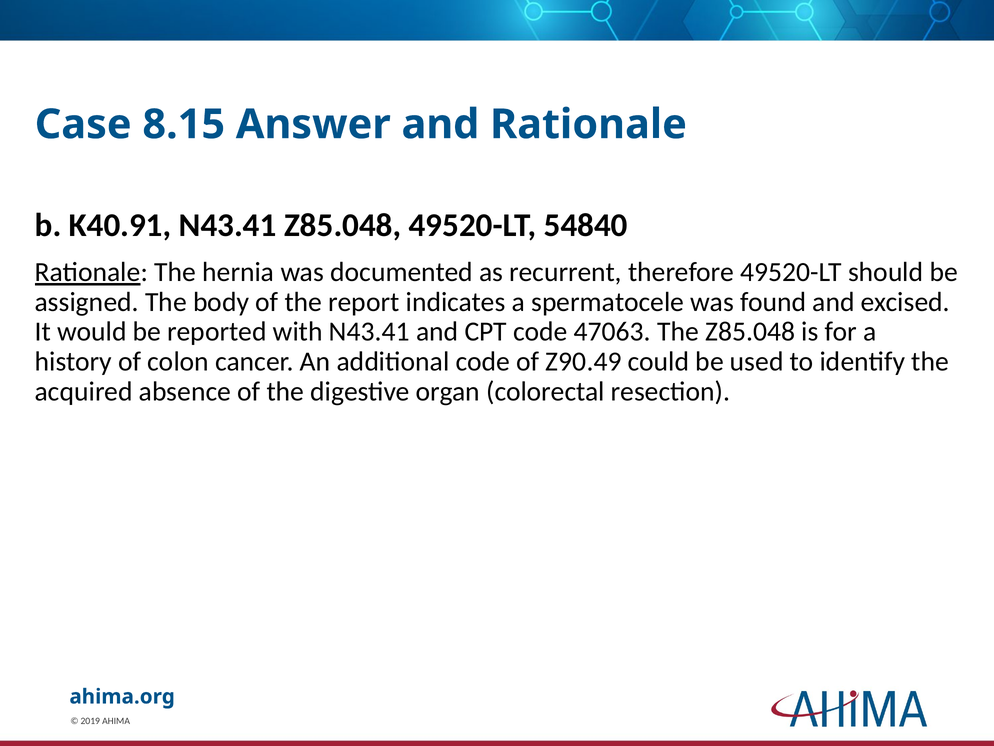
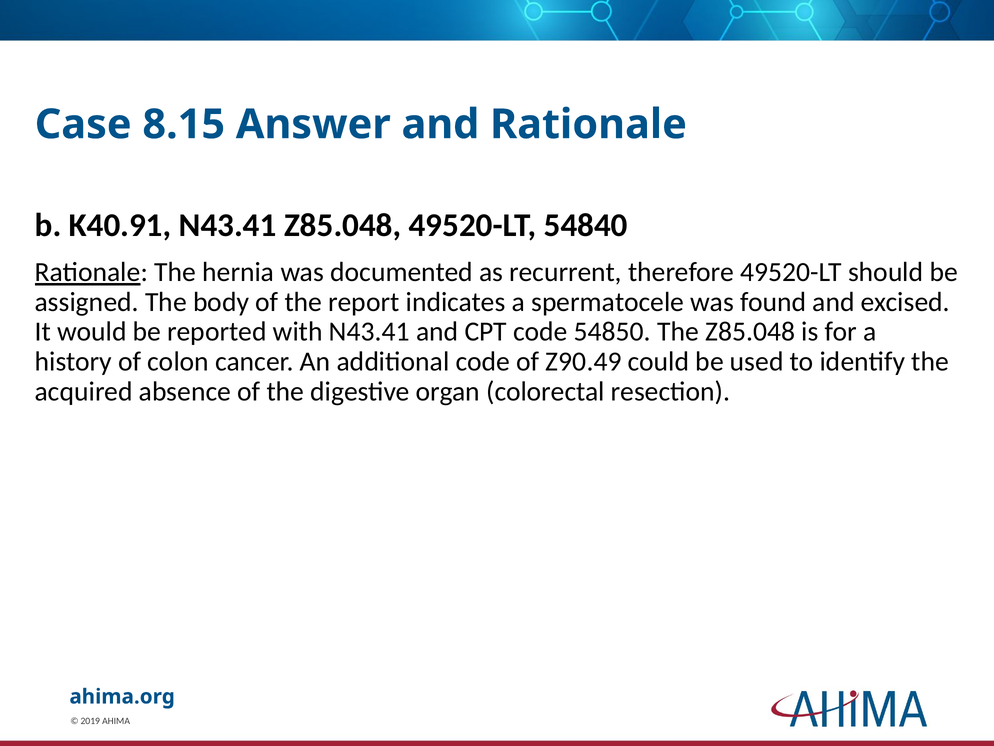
47063: 47063 -> 54850
